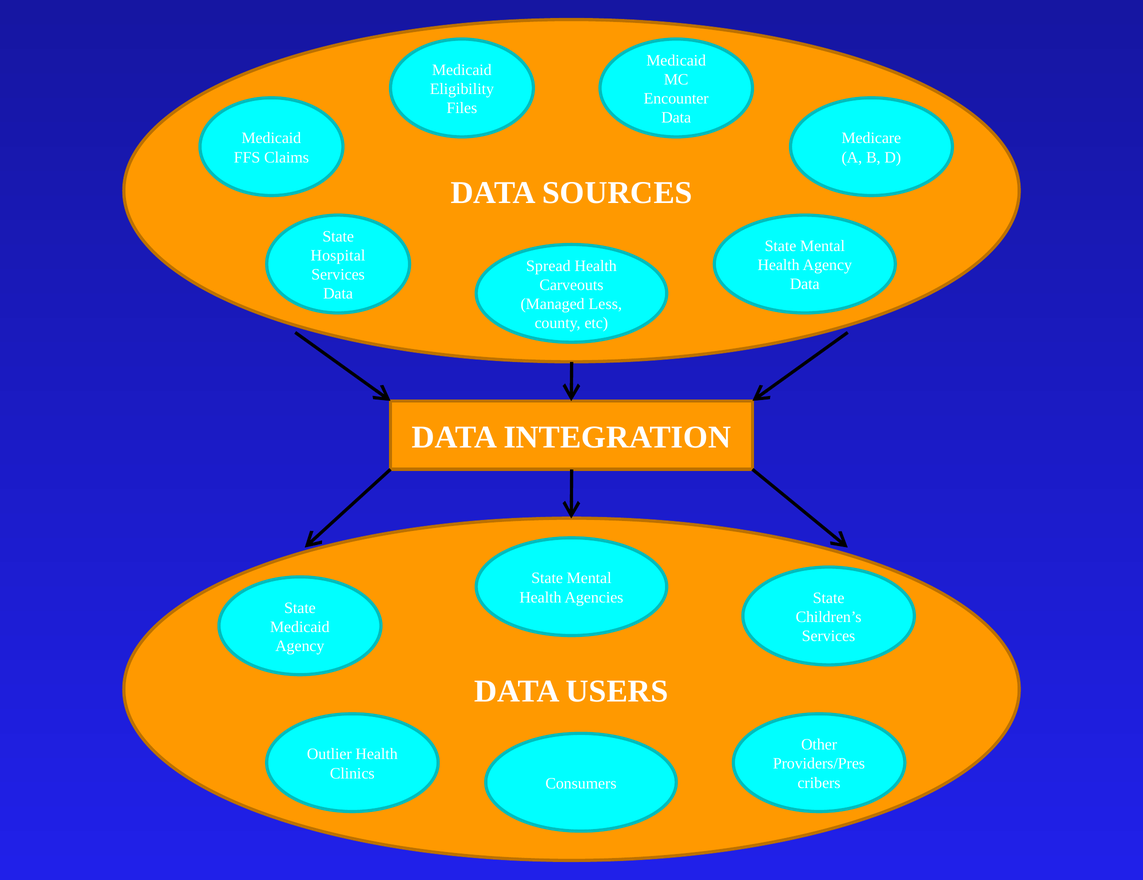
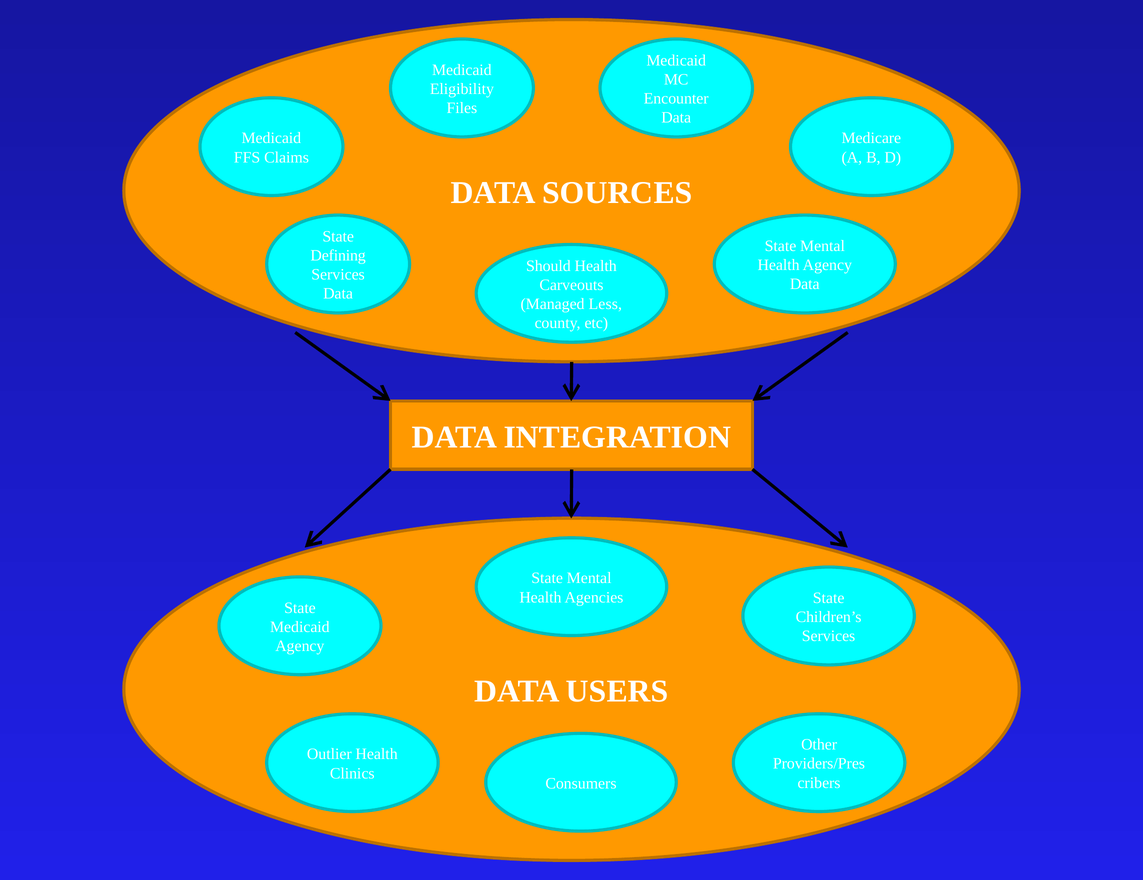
Hospital: Hospital -> Defining
Spread: Spread -> Should
